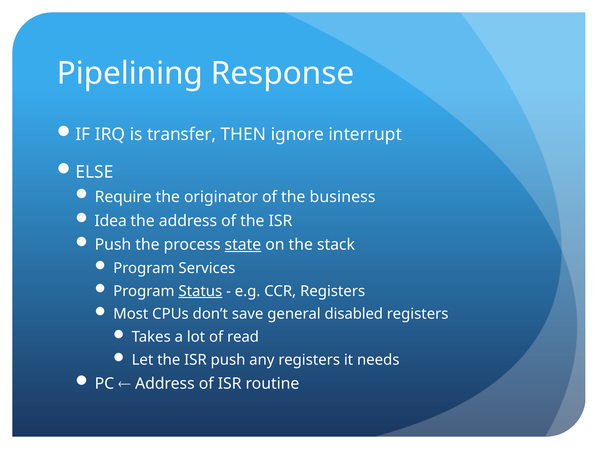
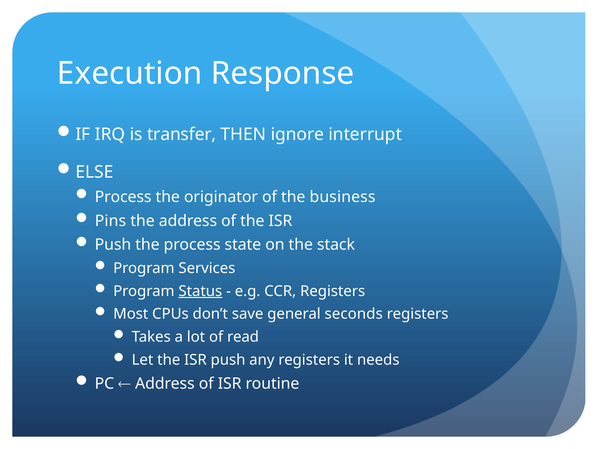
Pipelining: Pipelining -> Execution
Require at (123, 197): Require -> Process
Idea: Idea -> Pins
state underline: present -> none
disabled: disabled -> seconds
